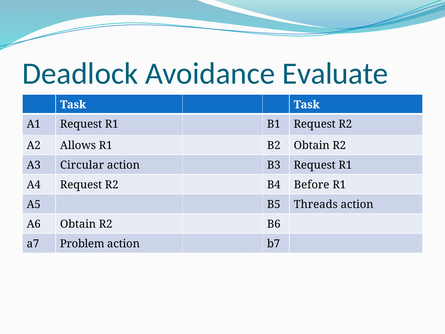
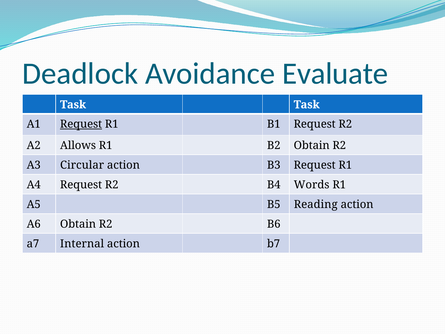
Request at (81, 124) underline: none -> present
Before: Before -> Words
Threads: Threads -> Reading
Problem: Problem -> Internal
